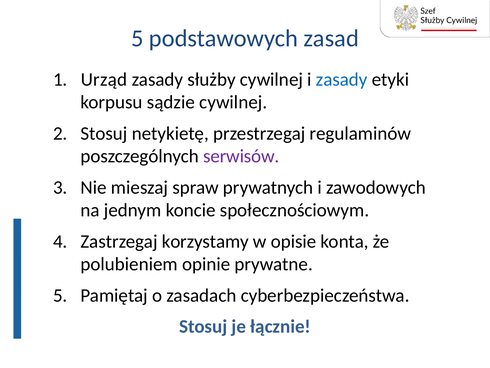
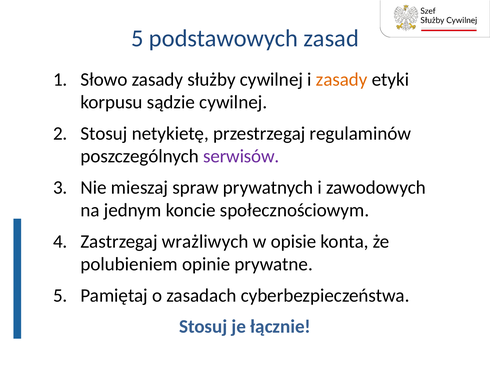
Urząd: Urząd -> Słowo
zasady at (342, 79) colour: blue -> orange
korzystamy: korzystamy -> wrażliwych
